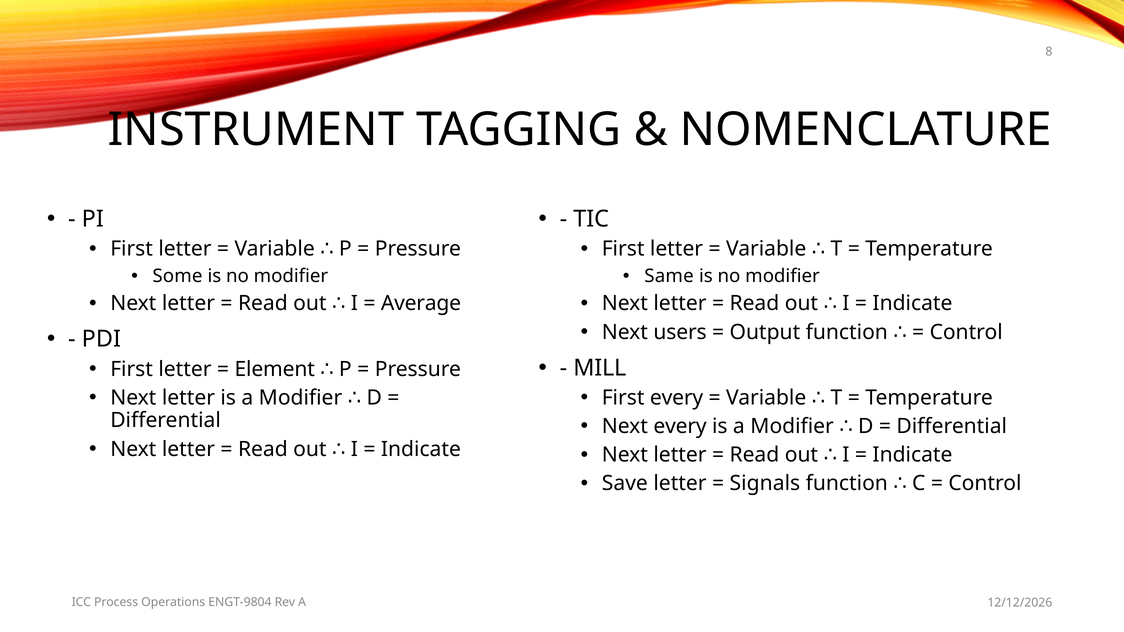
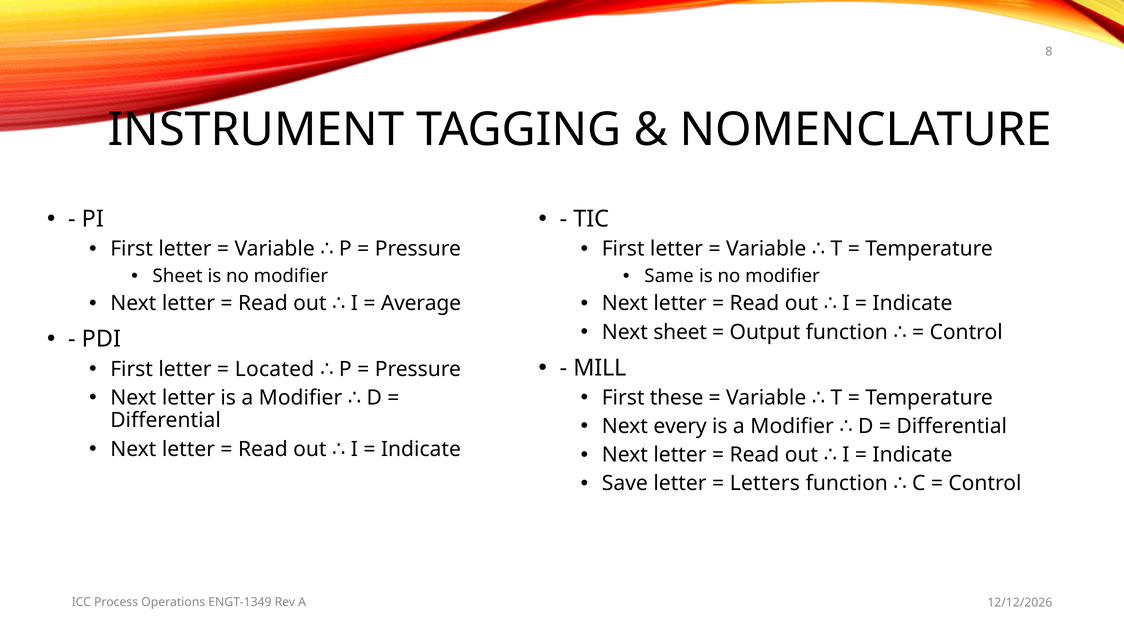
Some at (177, 276): Some -> Sheet
Next users: users -> sheet
Element: Element -> Located
First every: every -> these
Signals: Signals -> Letters
ENGT-9804: ENGT-9804 -> ENGT-1349
